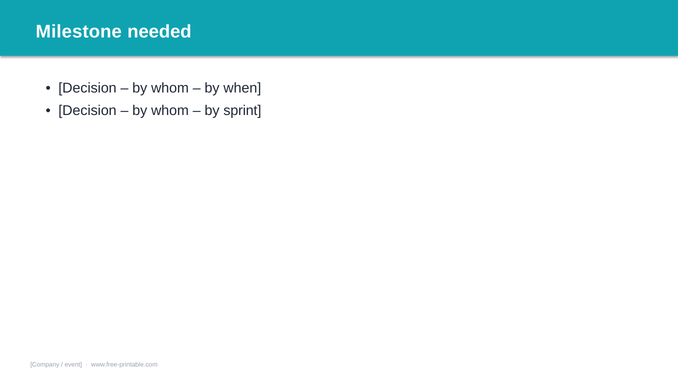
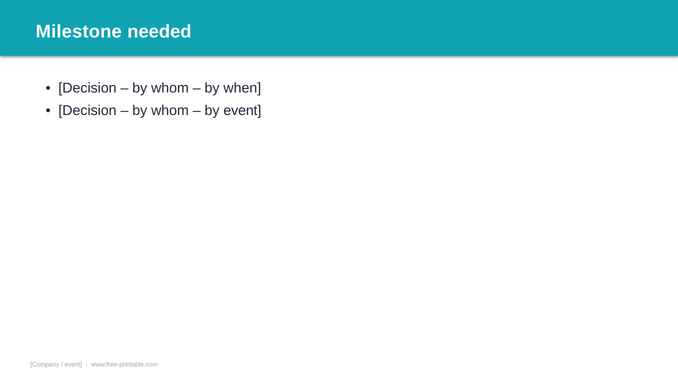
by sprint: sprint -> event
